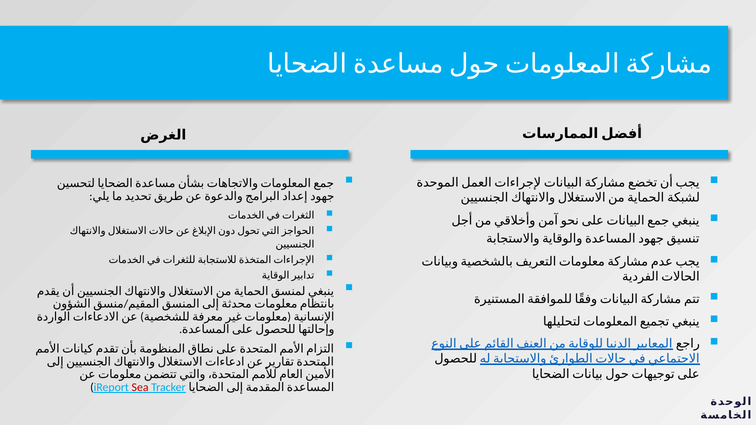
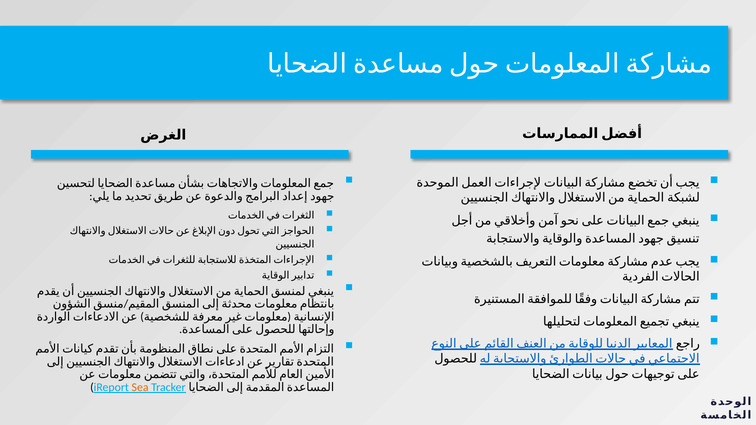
Sea colour: red -> orange
